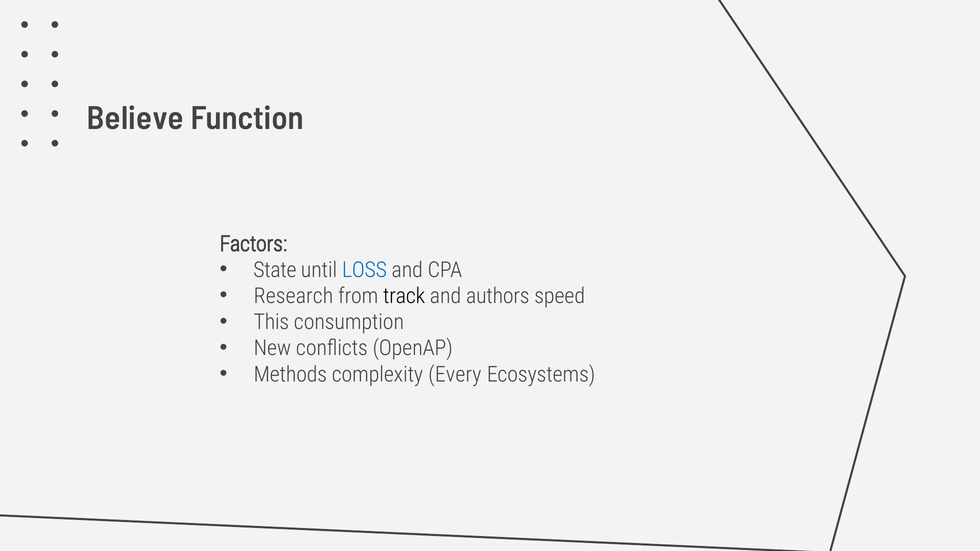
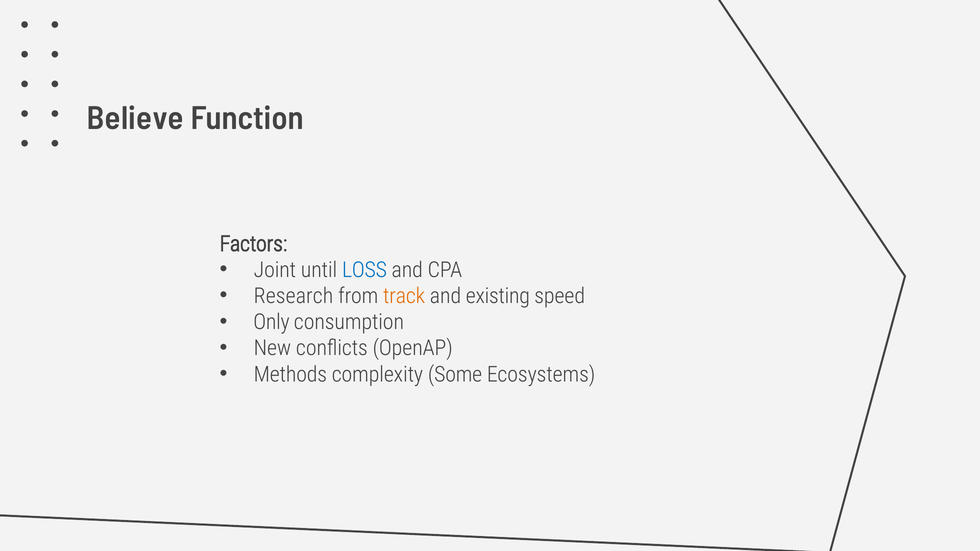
State: State -> Joint
track colour: black -> orange
authors: authors -> existing
This: This -> Only
Every: Every -> Some
